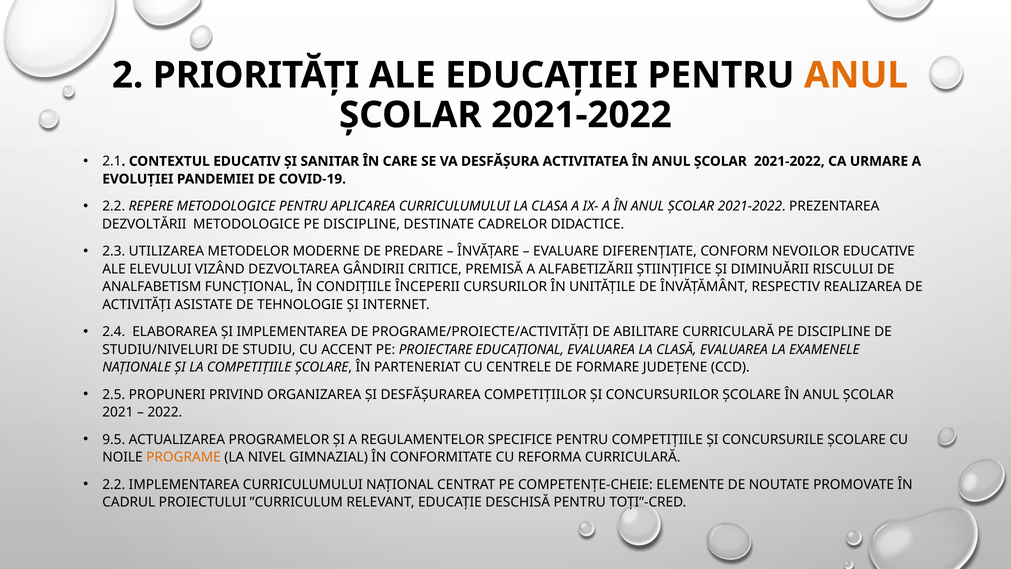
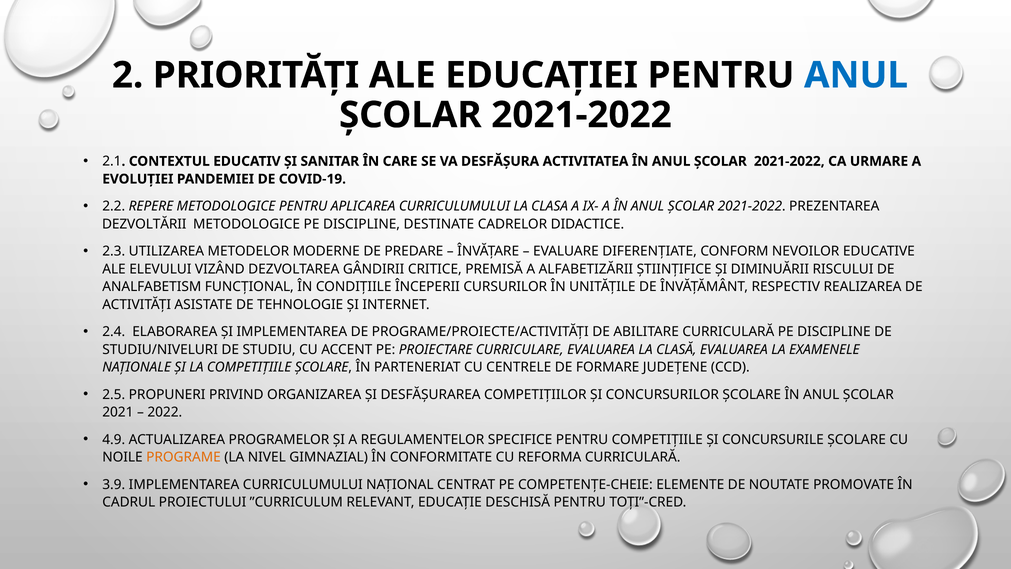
ANUL at (856, 75) colour: orange -> blue
EDUCAȚIONAL: EDUCAȚIONAL -> CURRICULARE
9.5: 9.5 -> 4.9
2.2 at (114, 484): 2.2 -> 3.9
